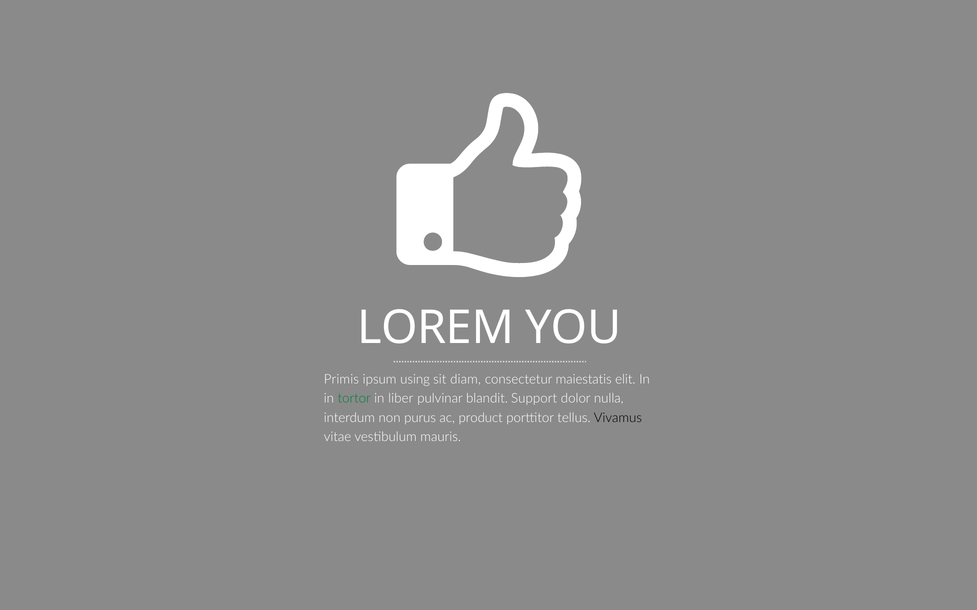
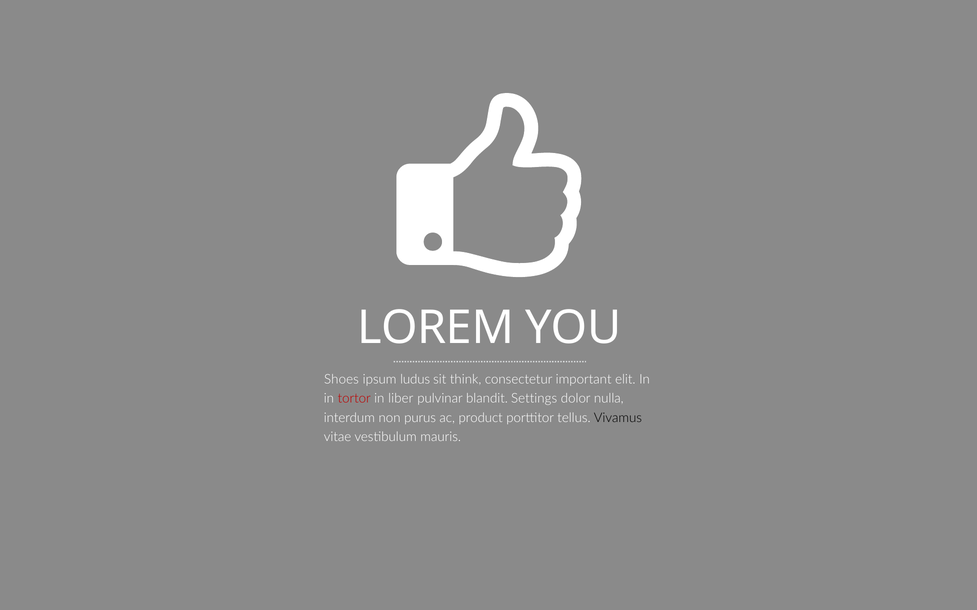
Primis: Primis -> Shoes
using: using -> ludus
diam: diam -> think
maiestatis: maiestatis -> important
tortor colour: green -> red
Support: Support -> Settings
